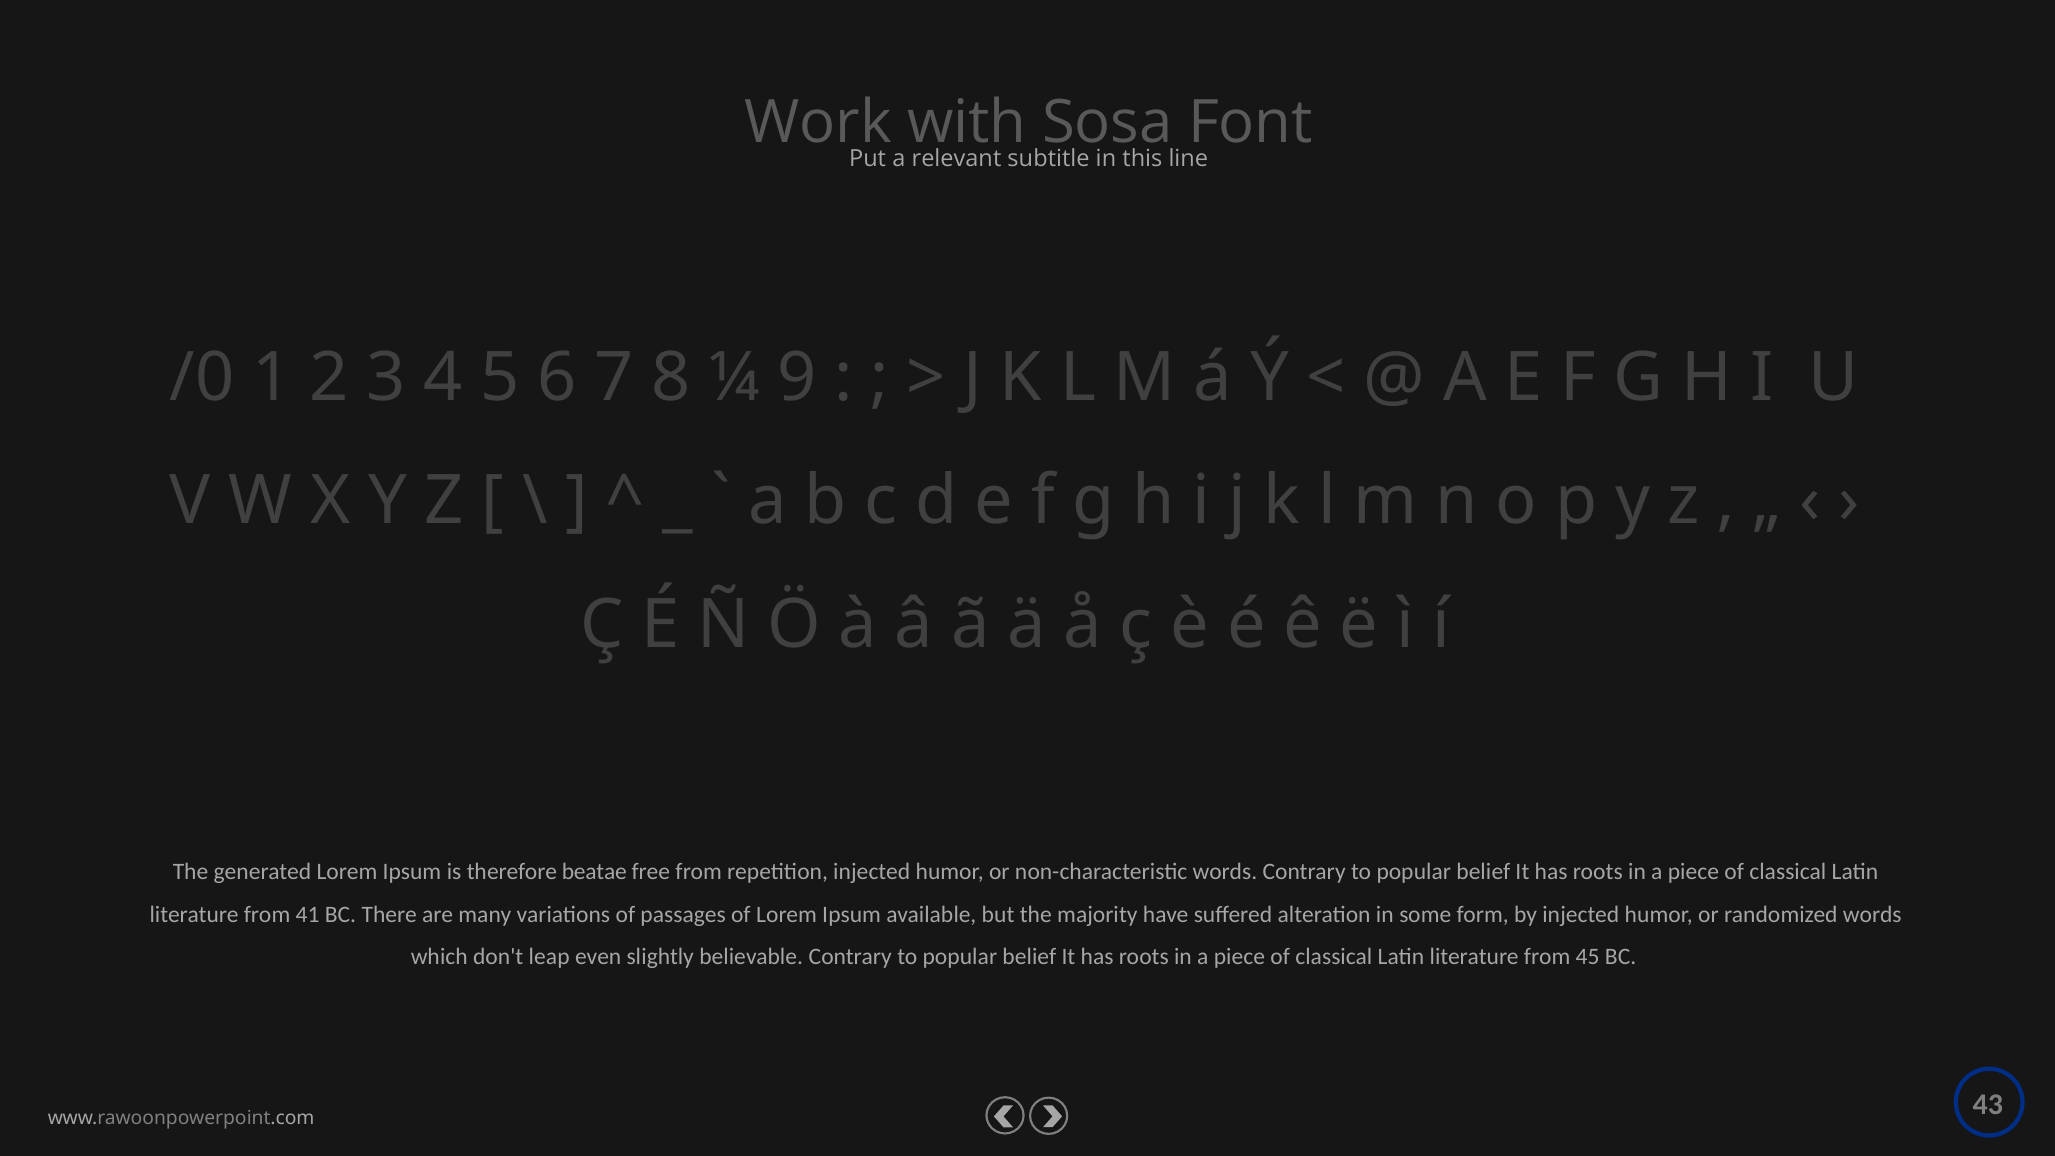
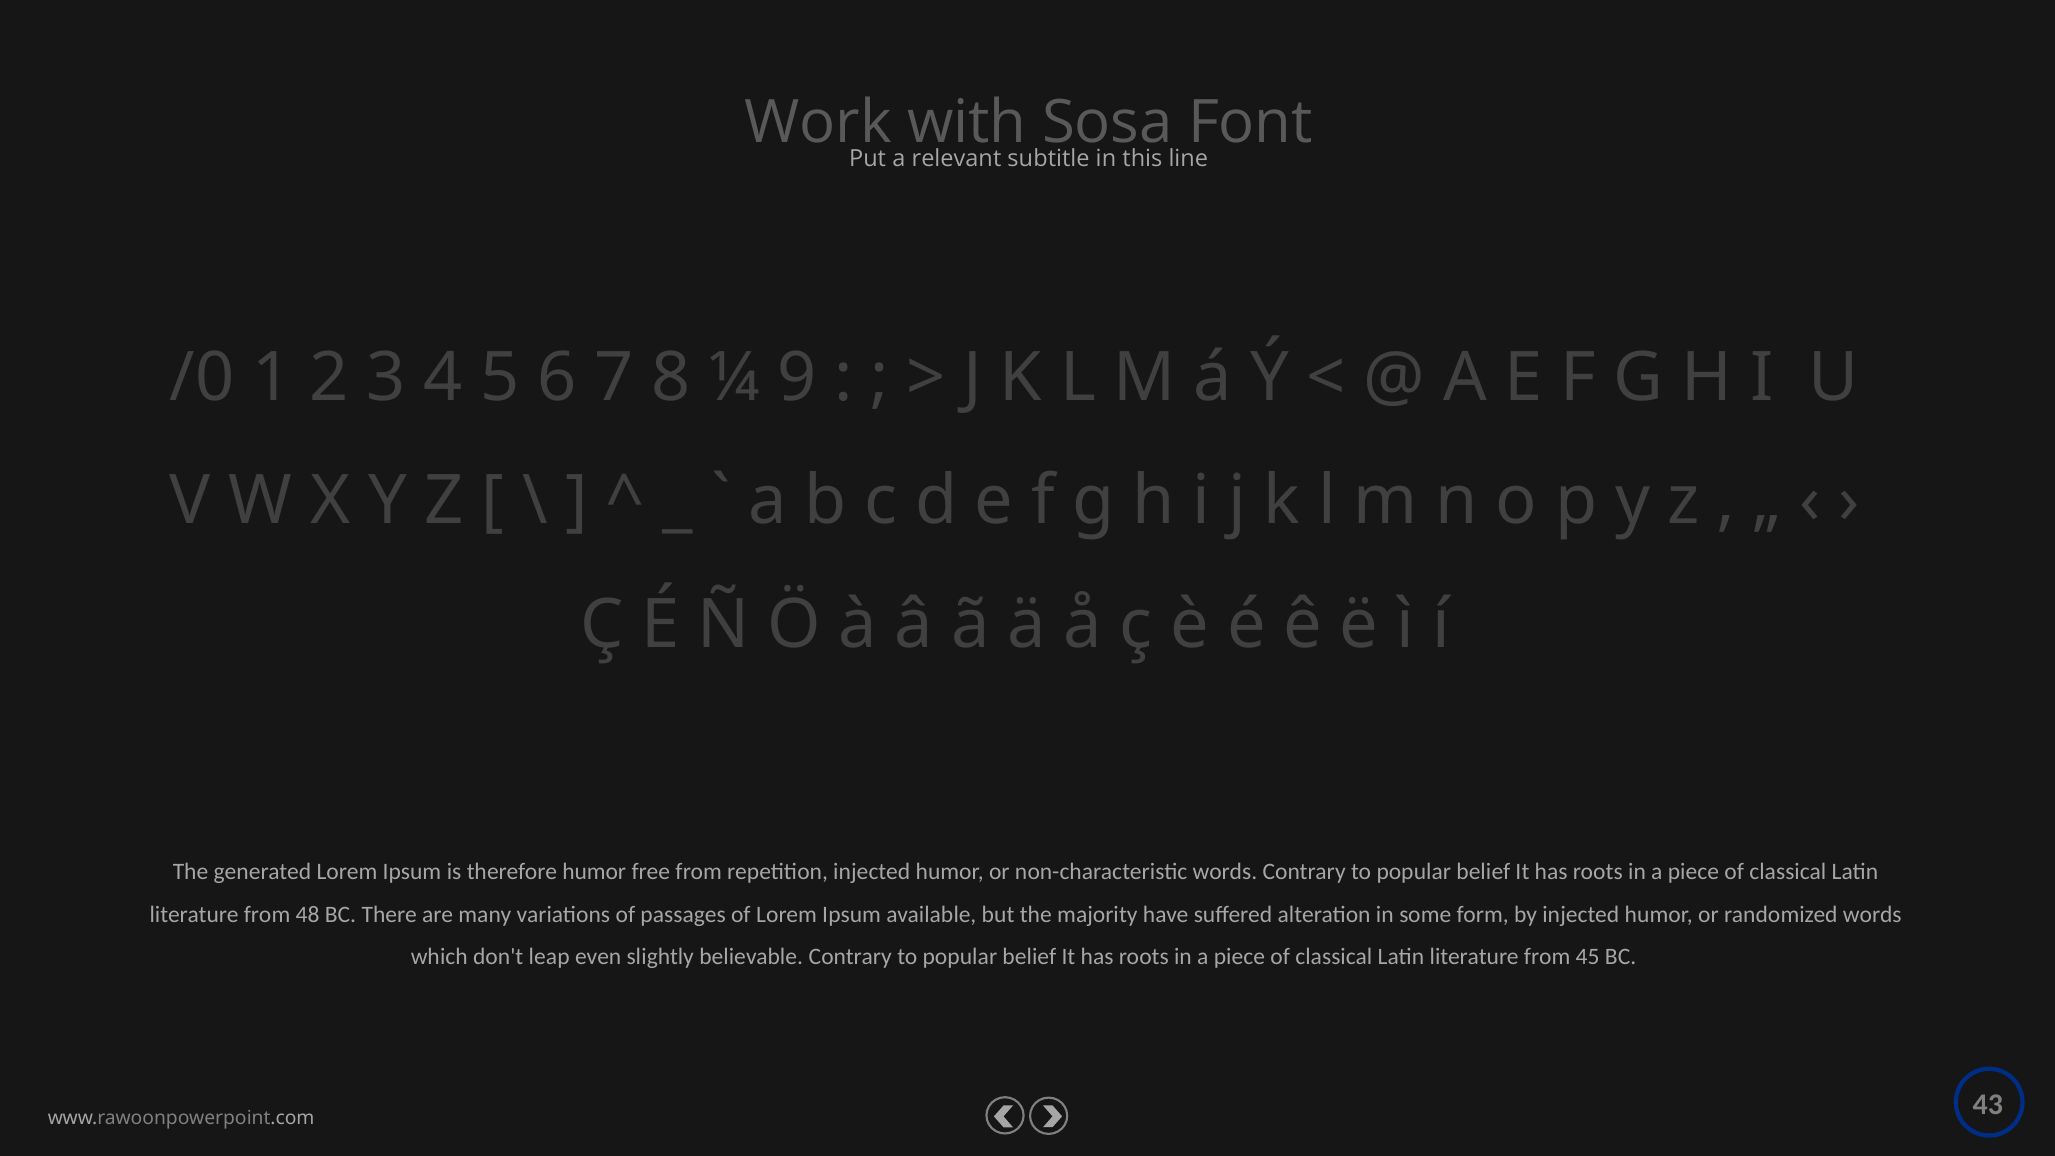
therefore beatae: beatae -> humor
41: 41 -> 48
